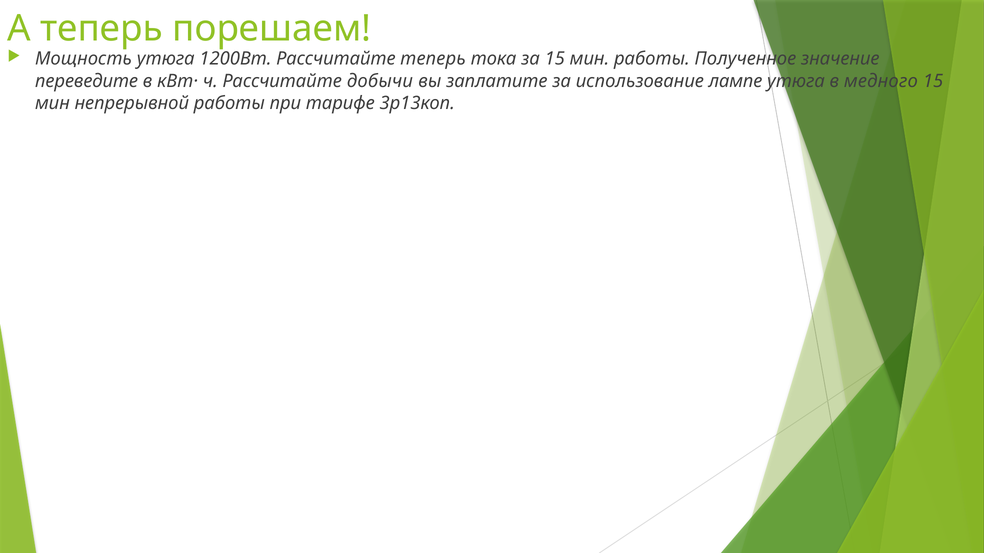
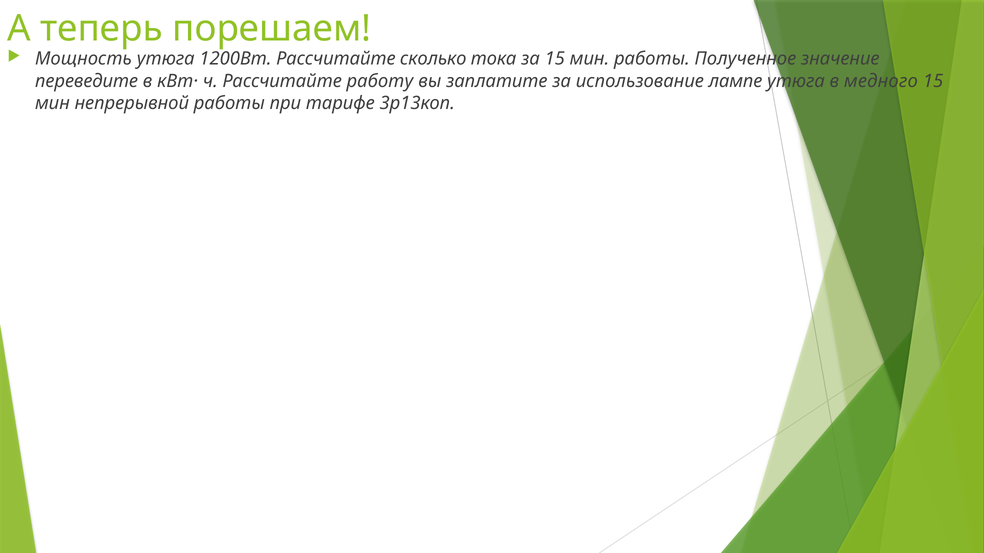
Рассчитайте теперь: теперь -> сколько
добычи: добычи -> работу
